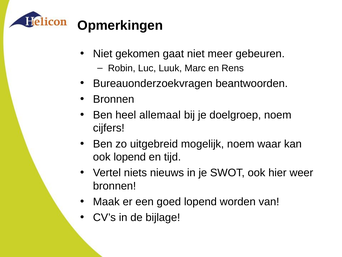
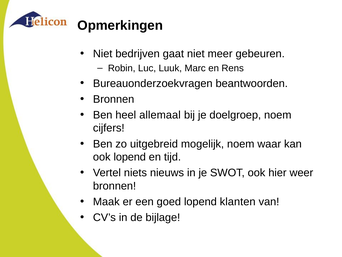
gekomen: gekomen -> bedrijven
worden: worden -> klanten
